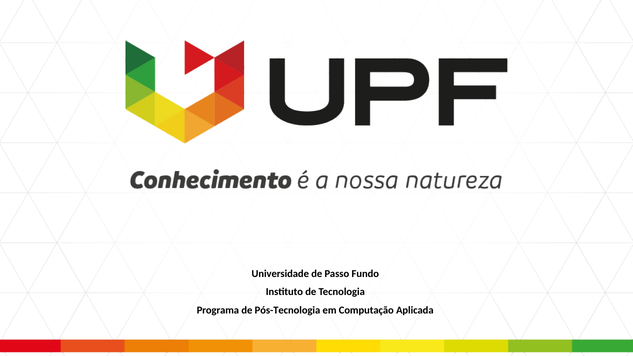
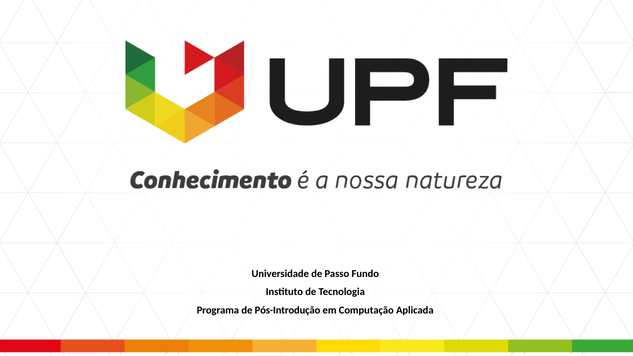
Pós-Tecnologia: Pós-Tecnologia -> Pós-Introdução
